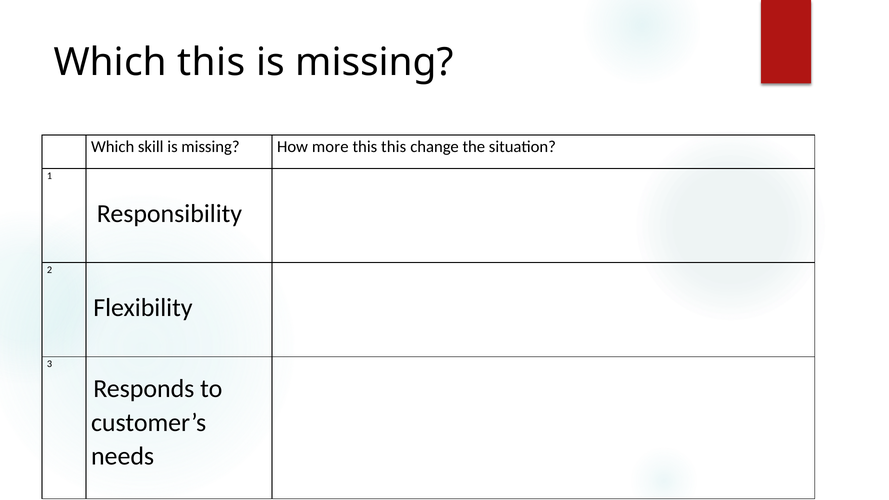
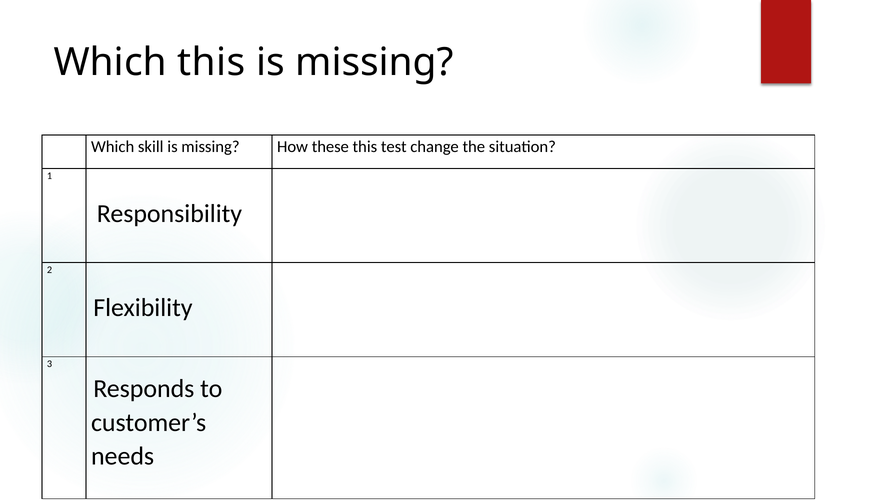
more: more -> these
this this: this -> test
